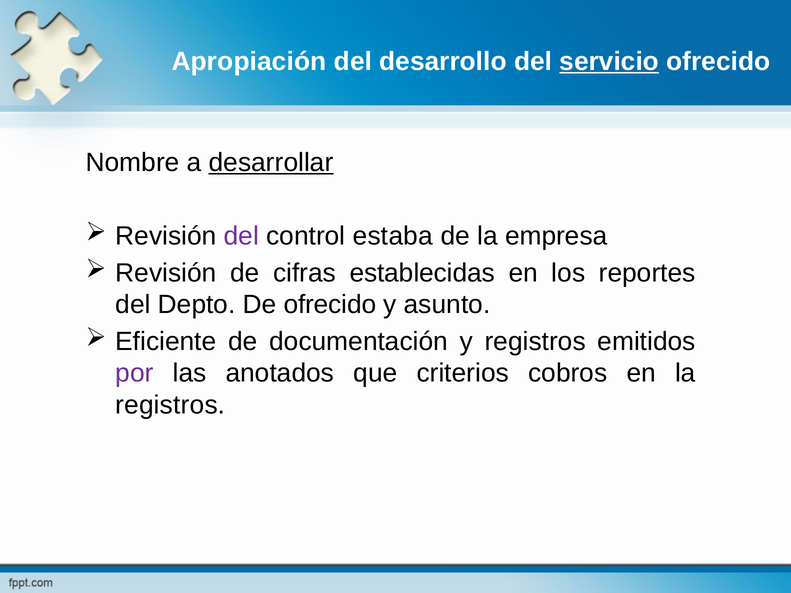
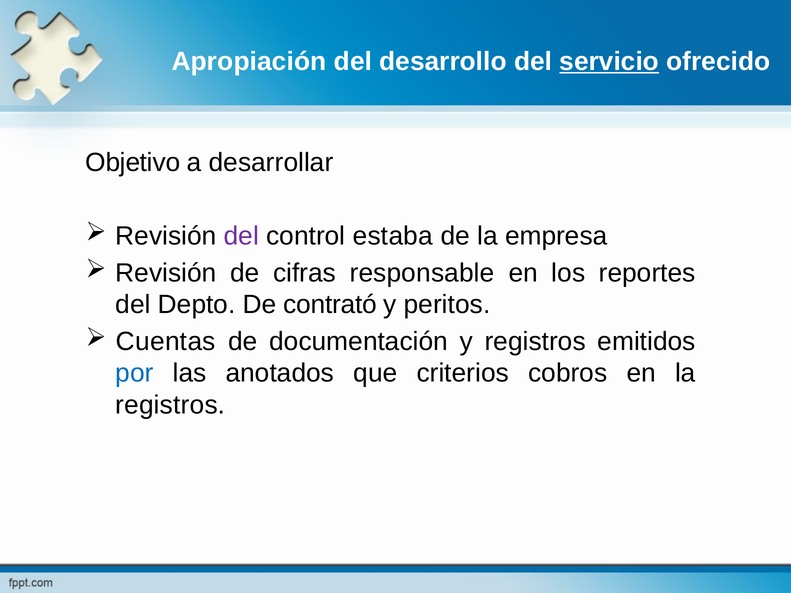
Nombre: Nombre -> Objetivo
desarrollar underline: present -> none
establecidas: establecidas -> responsable
De ofrecido: ofrecido -> contrató
asunto: asunto -> peritos
Eficiente: Eficiente -> Cuentas
por colour: purple -> blue
